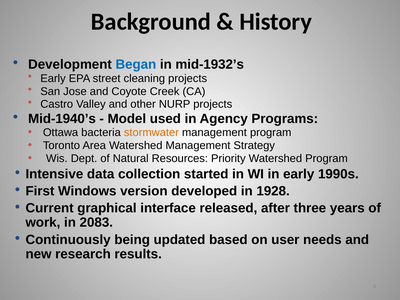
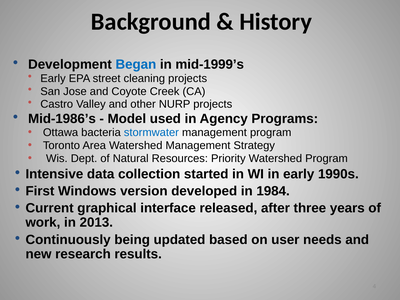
mid-1932’s: mid-1932’s -> mid-1999’s
Mid-1940’s: Mid-1940’s -> Mid-1986’s
stormwater colour: orange -> blue
1928: 1928 -> 1984
2083: 2083 -> 2013
